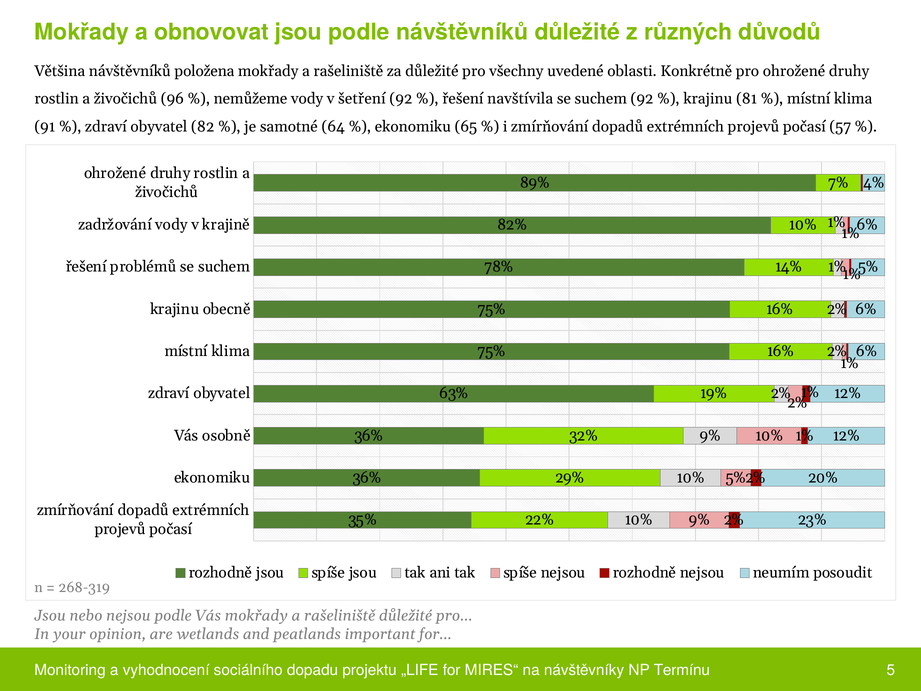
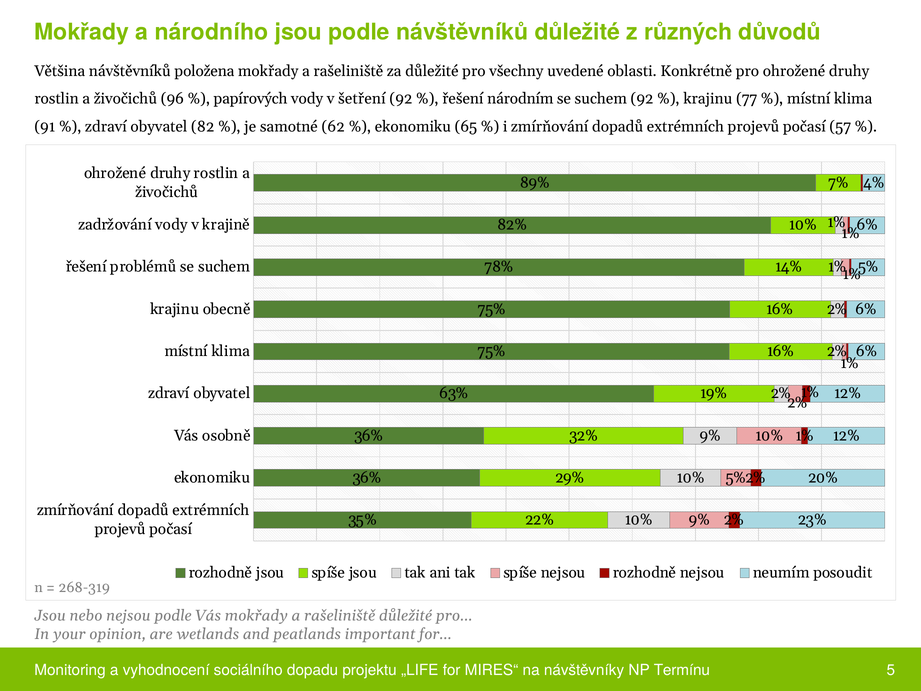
obnovovat: obnovovat -> národního
nemůžeme: nemůžeme -> papírových
navštívila: navštívila -> národním
81: 81 -> 77
64: 64 -> 62
